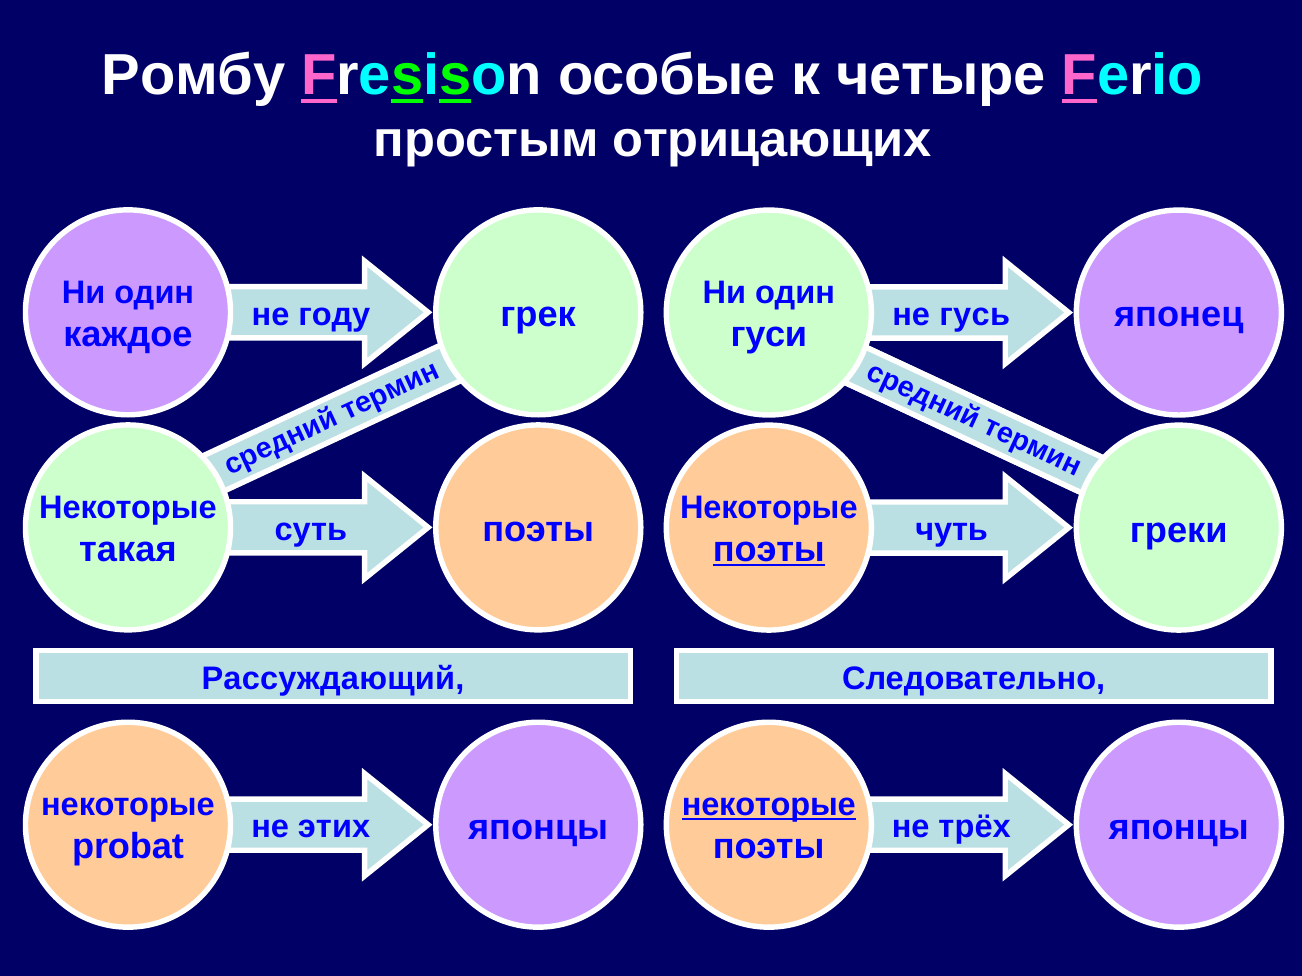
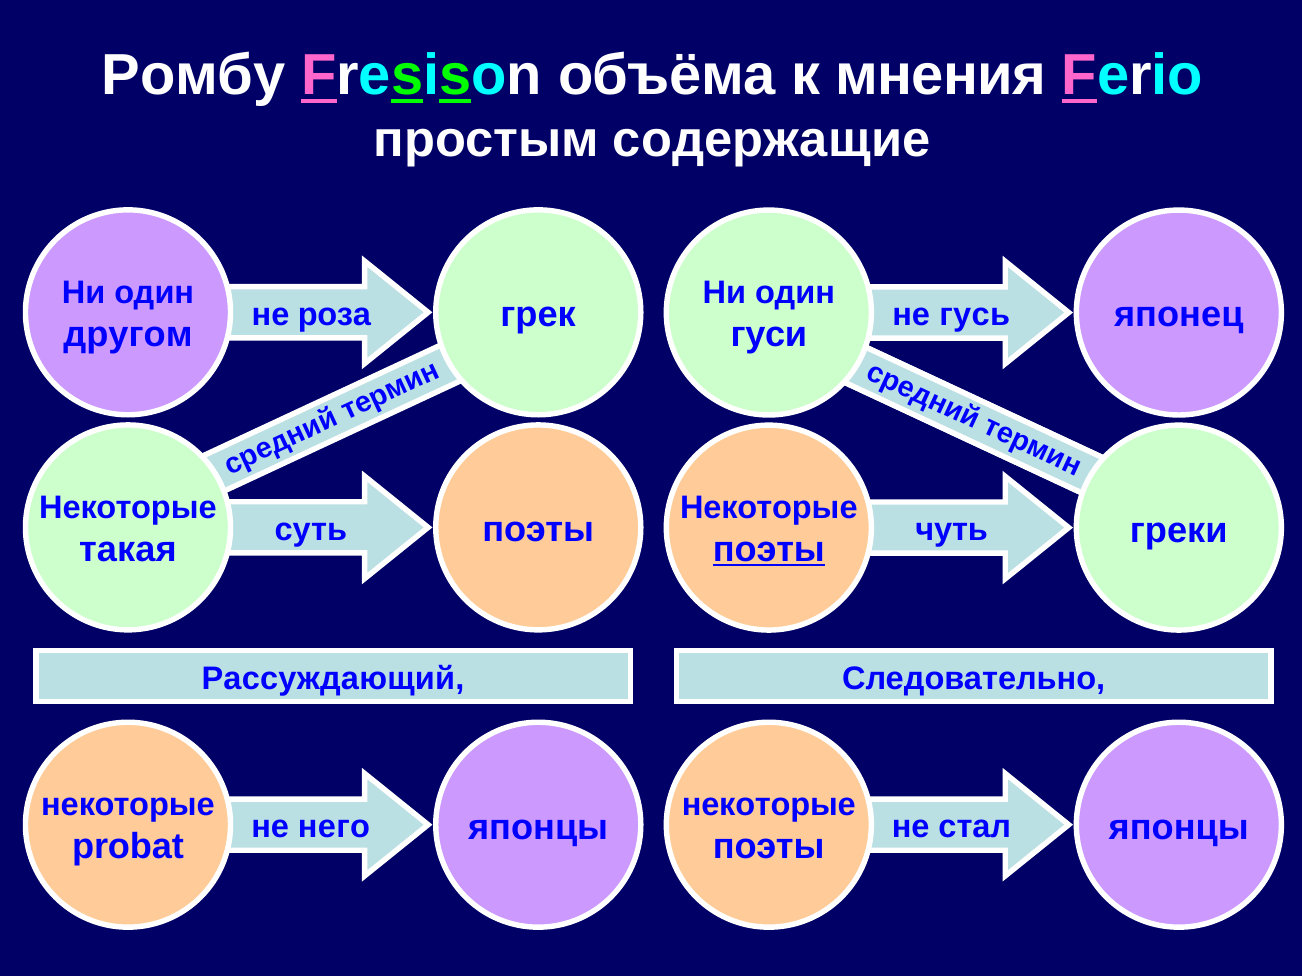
особые: особые -> объёма
четыре: четыре -> мнения
отрицающих: отрицающих -> содержащие
году: году -> роза
каждое: каждое -> другом
некоторые at (769, 806) underline: present -> none
этих: этих -> него
трёх: трёх -> стал
